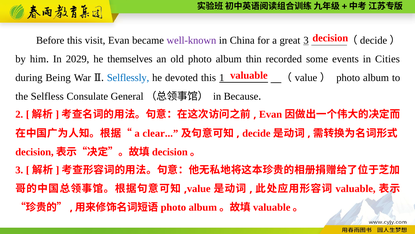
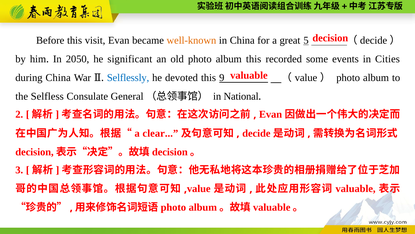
well-known colour: purple -> orange
great 3: 3 -> 5
2029: 2029 -> 2050
themselves: themselves -> significant
album thin: thin -> this
during Being: Being -> China
1: 1 -> 9
Because: Because -> National
